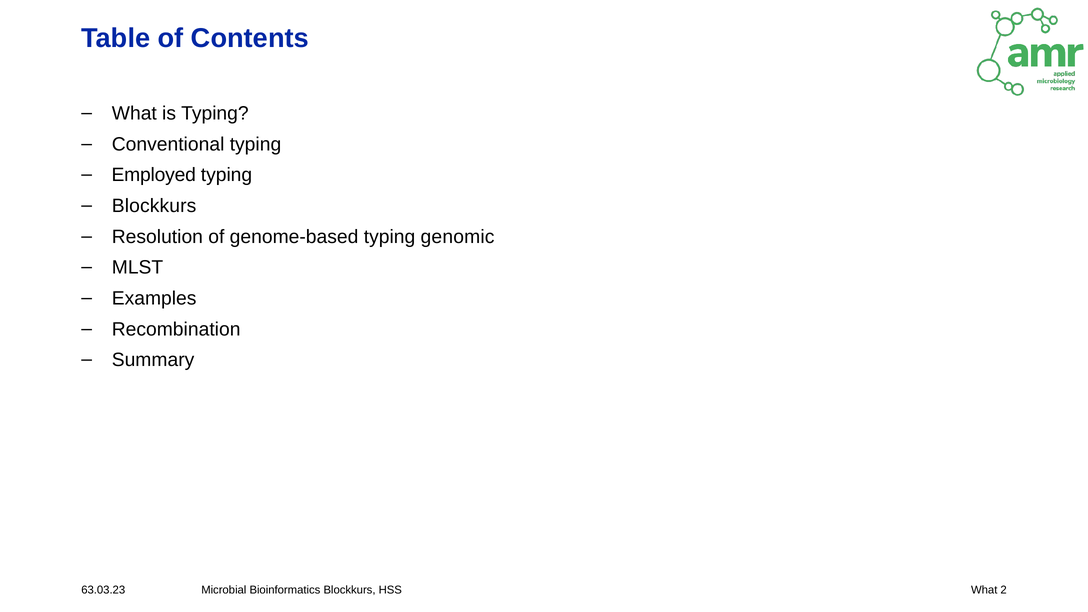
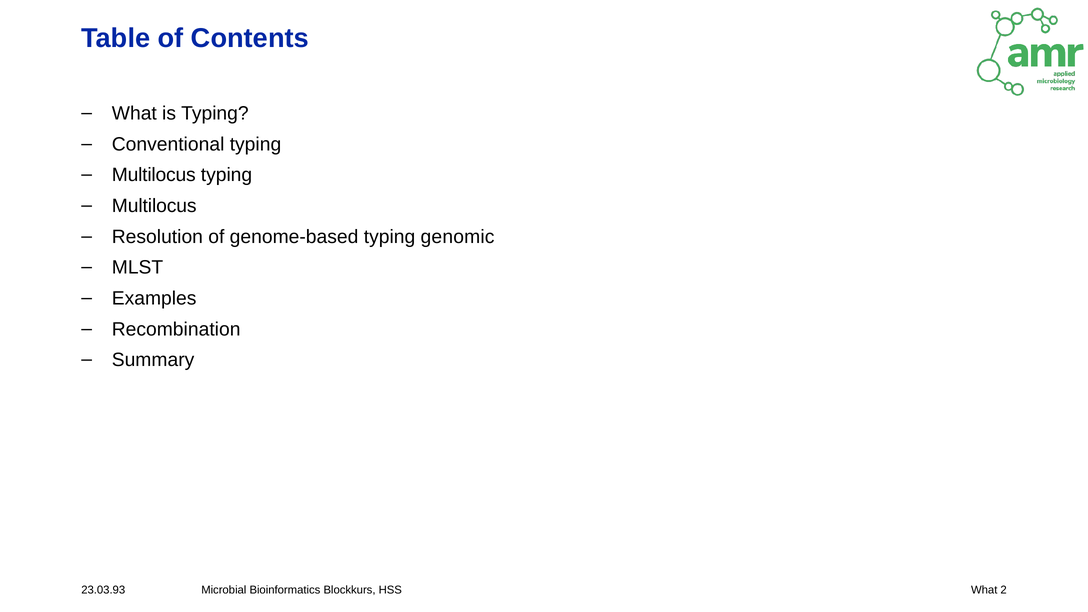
Employed at (154, 175): Employed -> Multilocus
Blockkurs at (154, 206): Blockkurs -> Multilocus
63.03.23: 63.03.23 -> 23.03.93
